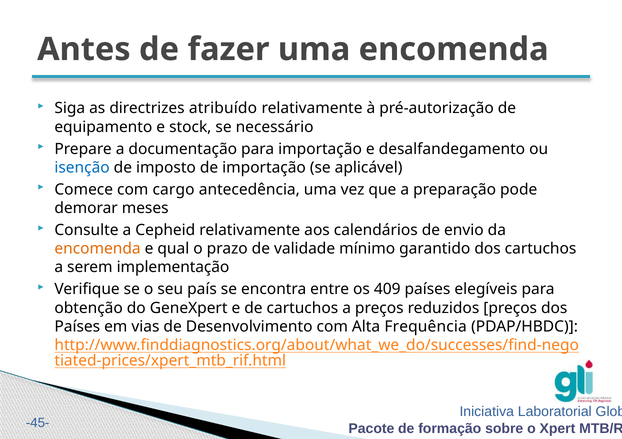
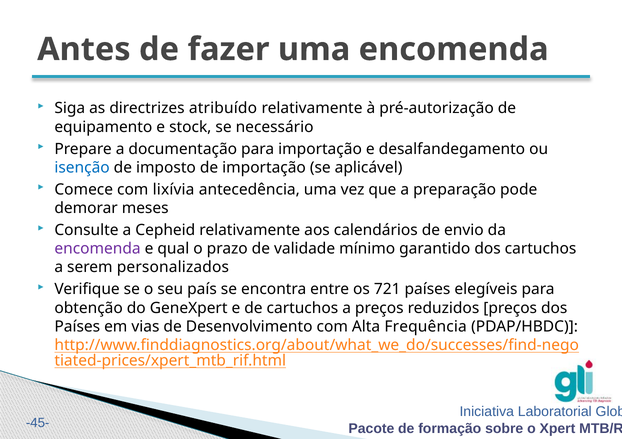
cargo: cargo -> lixívia
encomenda at (98, 249) colour: orange -> purple
implementação: implementação -> personalizados
409: 409 -> 721
